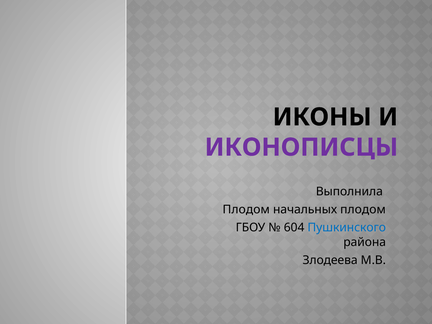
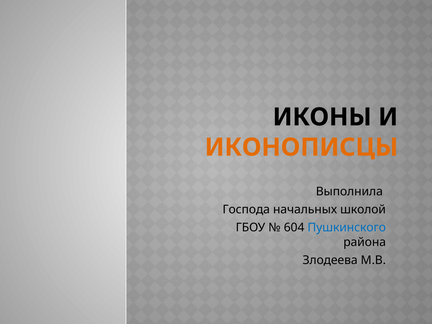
ИКОНОПИСЦЫ colour: purple -> orange
Плодом at (246, 210): Плодом -> Господа
начальных плодом: плодом -> школой
